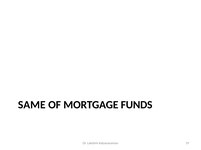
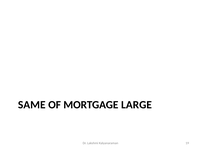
FUNDS: FUNDS -> LARGE
